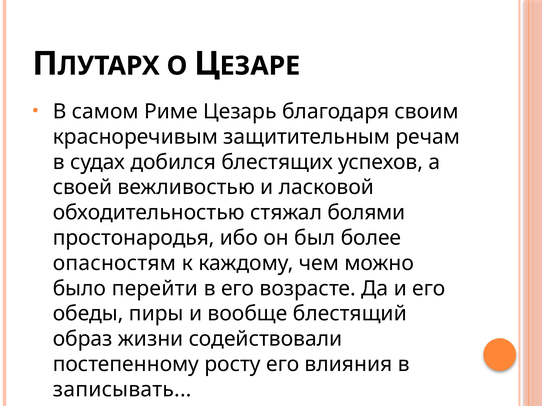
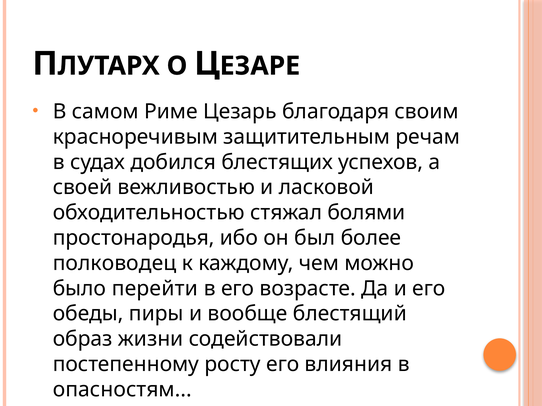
опасностям: опасностям -> полководец
записывать: записывать -> опасностям
